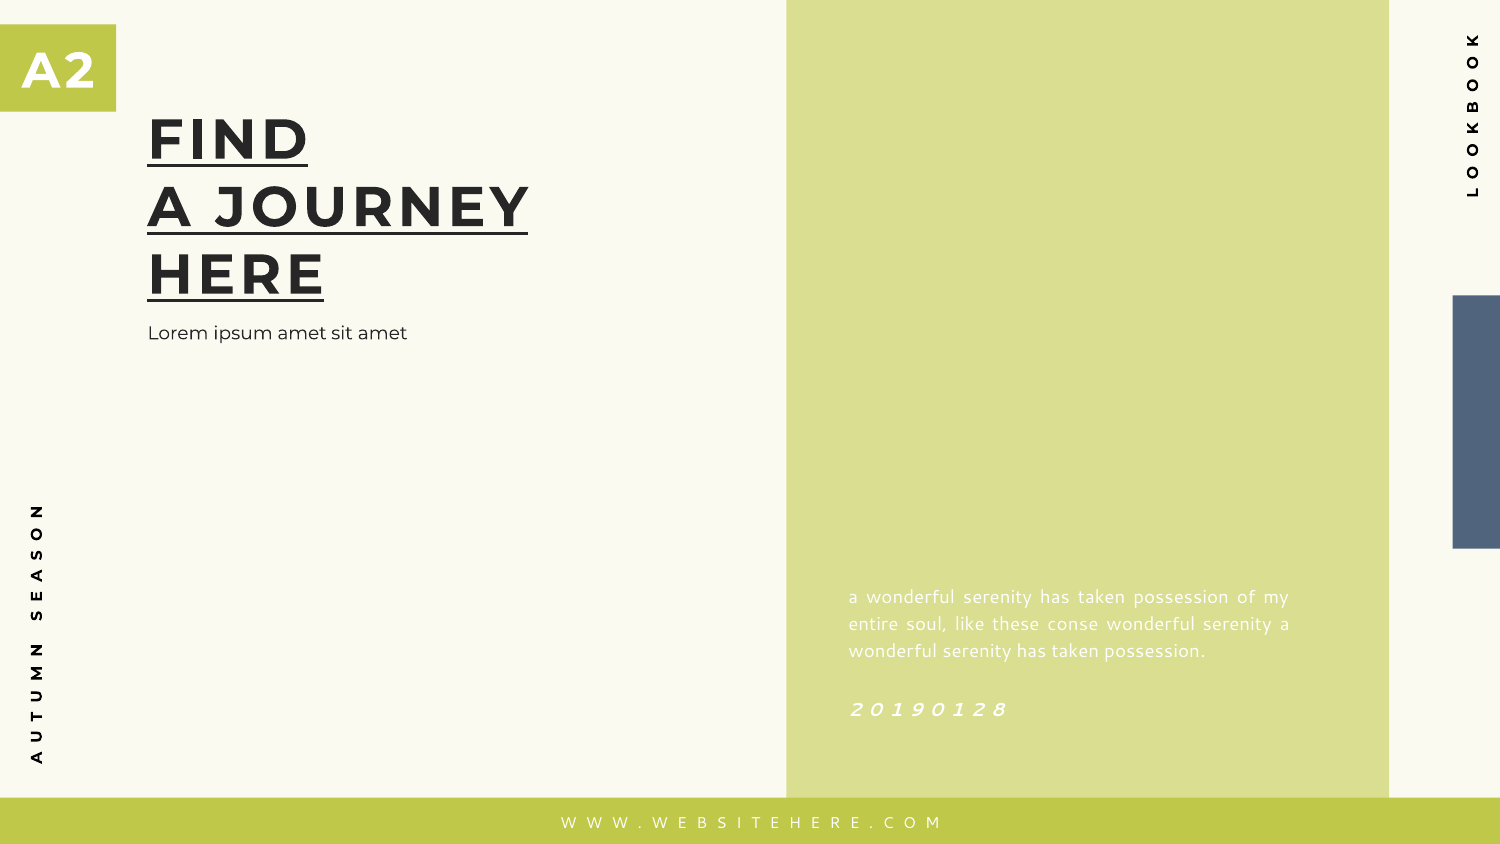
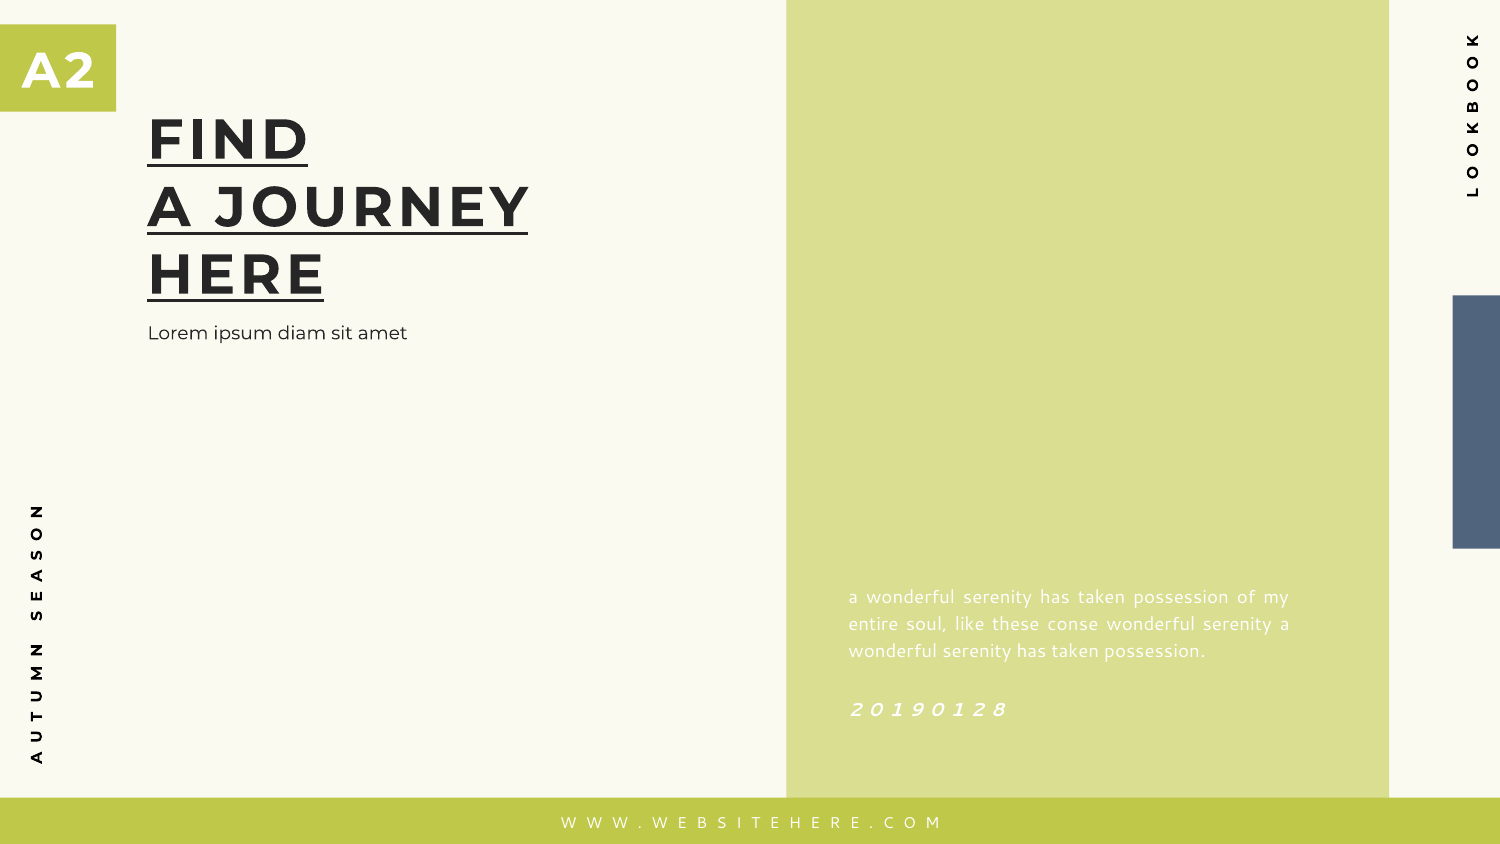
ipsum amet: amet -> diam
